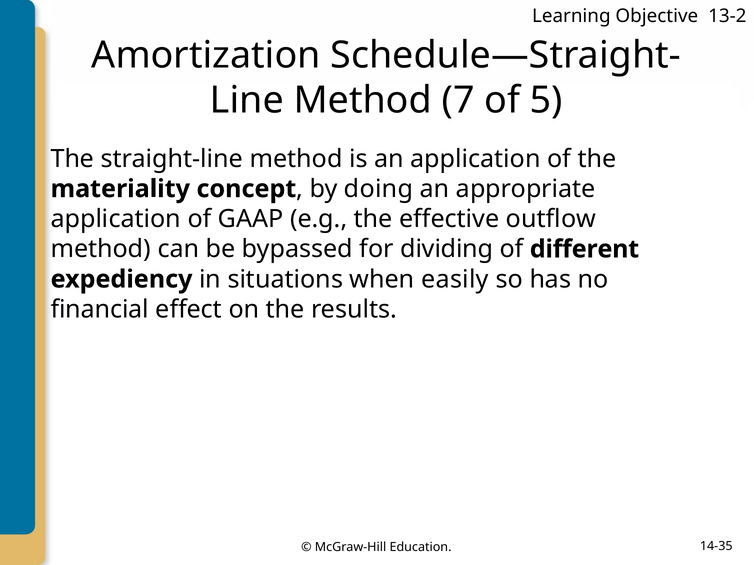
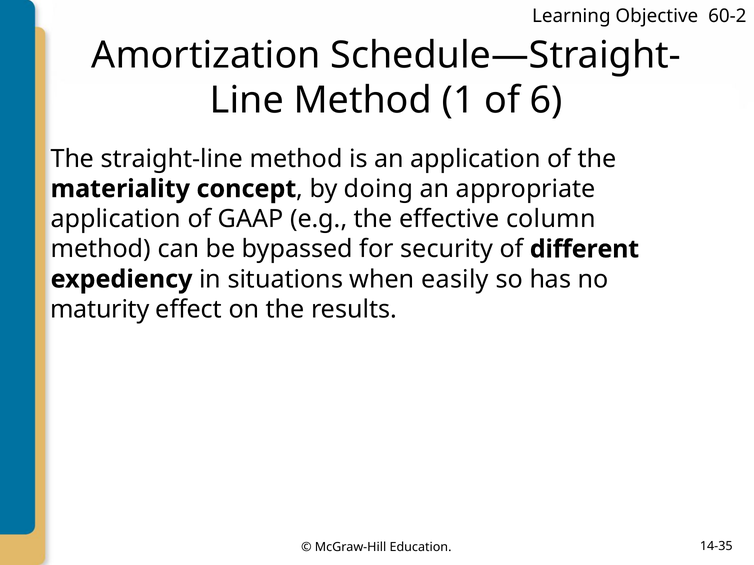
13-2: 13-2 -> 60-2
7: 7 -> 1
5: 5 -> 6
outflow: outflow -> column
dividing: dividing -> security
financial: financial -> maturity
